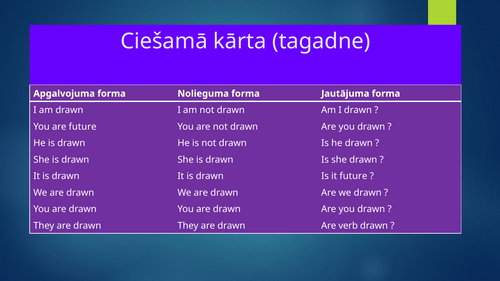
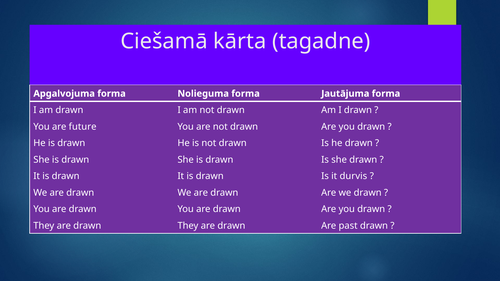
it future: future -> durvis
verb: verb -> past
